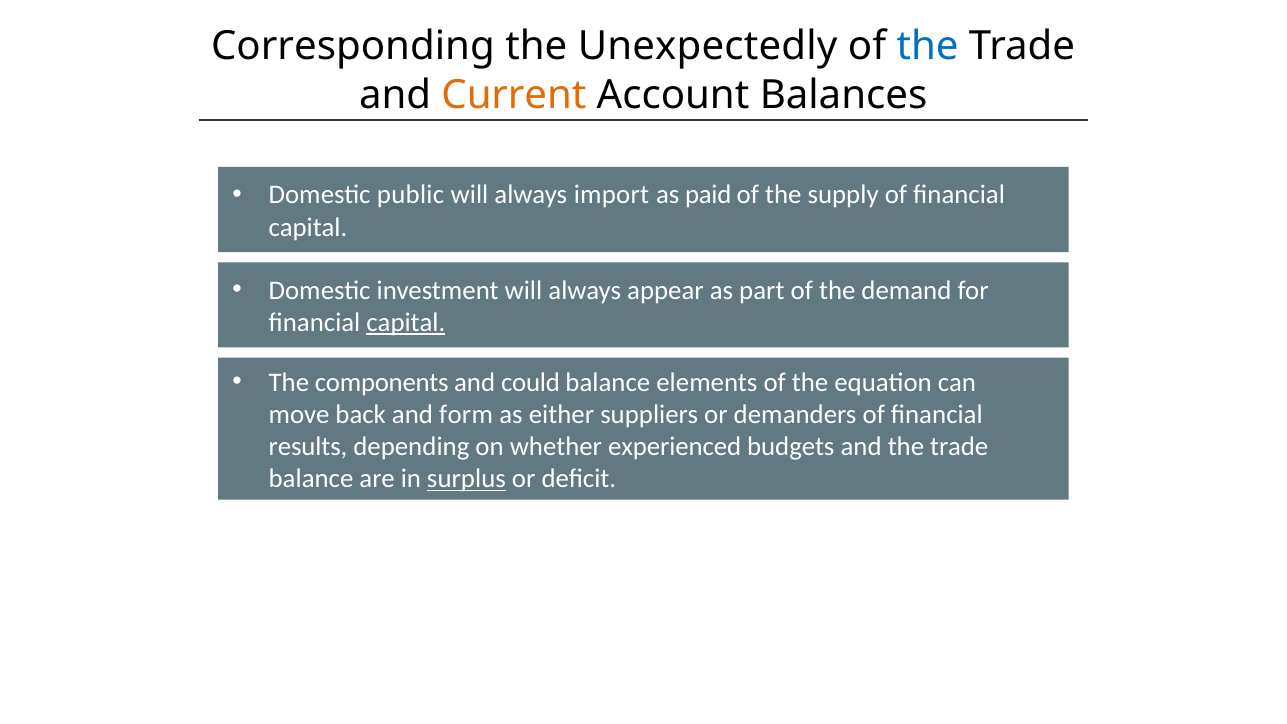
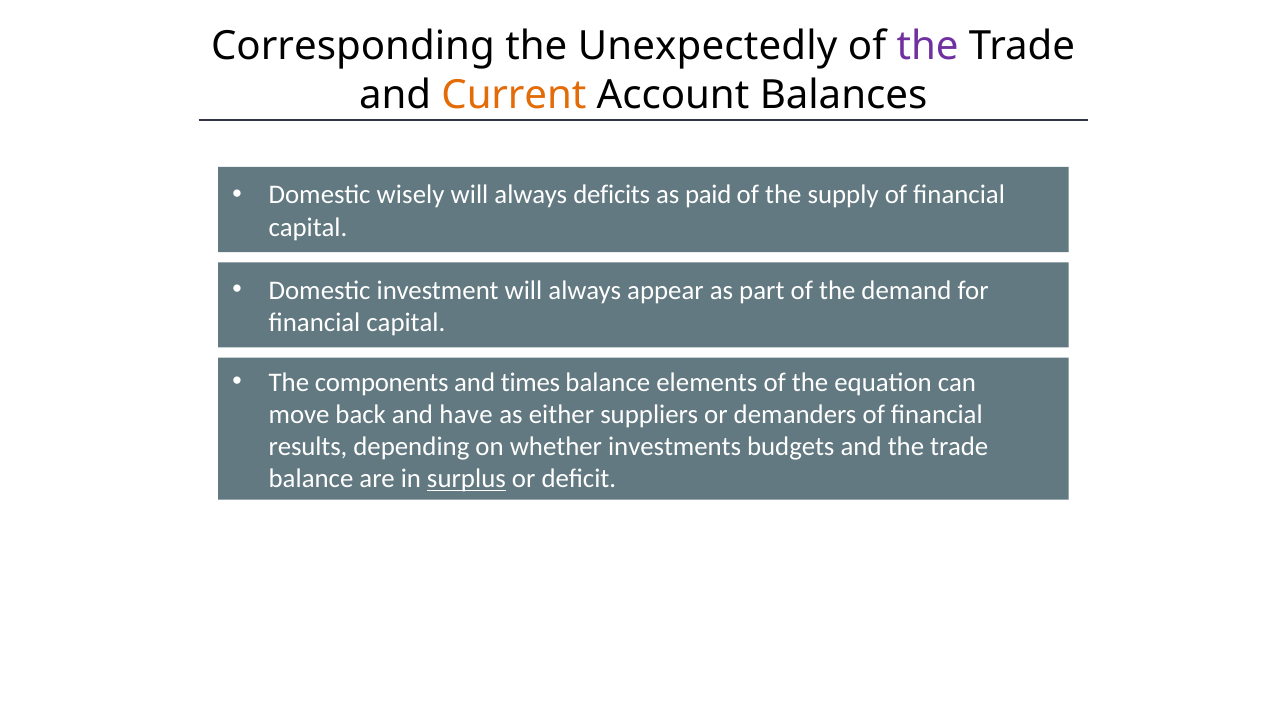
the at (928, 47) colour: blue -> purple
public: public -> wisely
import: import -> deficits
capital at (406, 323) underline: present -> none
could: could -> times
form: form -> have
experienced: experienced -> investments
